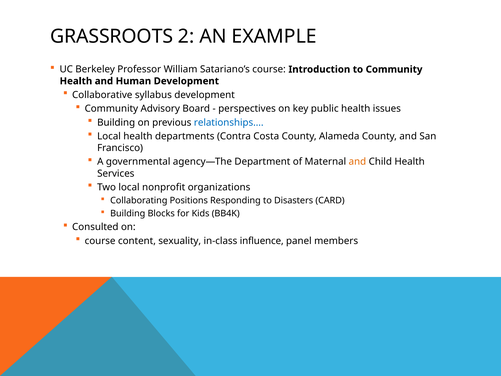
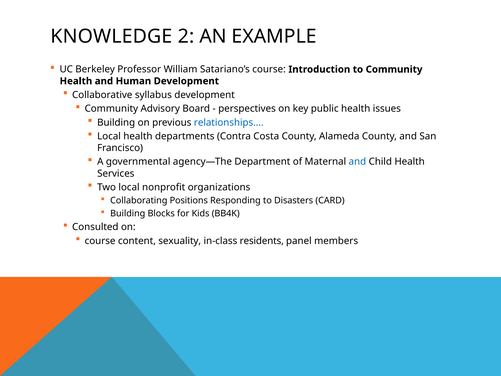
GRASSROOTS: GRASSROOTS -> KNOWLEDGE
and at (357, 162) colour: orange -> blue
influence: influence -> residents
